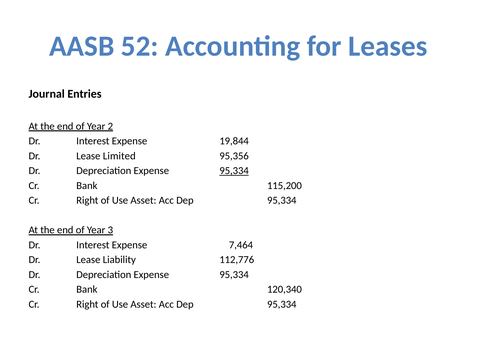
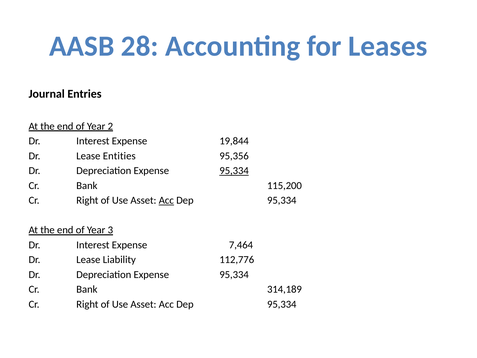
52: 52 -> 28
Limited: Limited -> Entities
Acc at (166, 200) underline: none -> present
120,340: 120,340 -> 314,189
